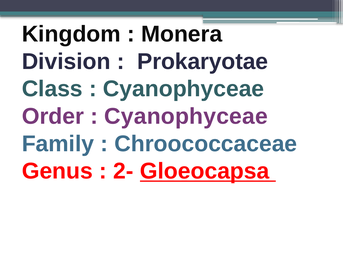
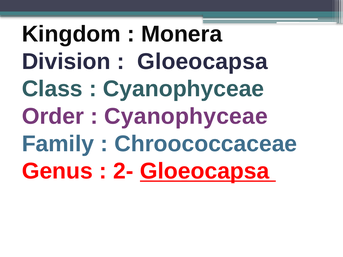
Prokaryotae at (203, 62): Prokaryotae -> Gloeocapsa
